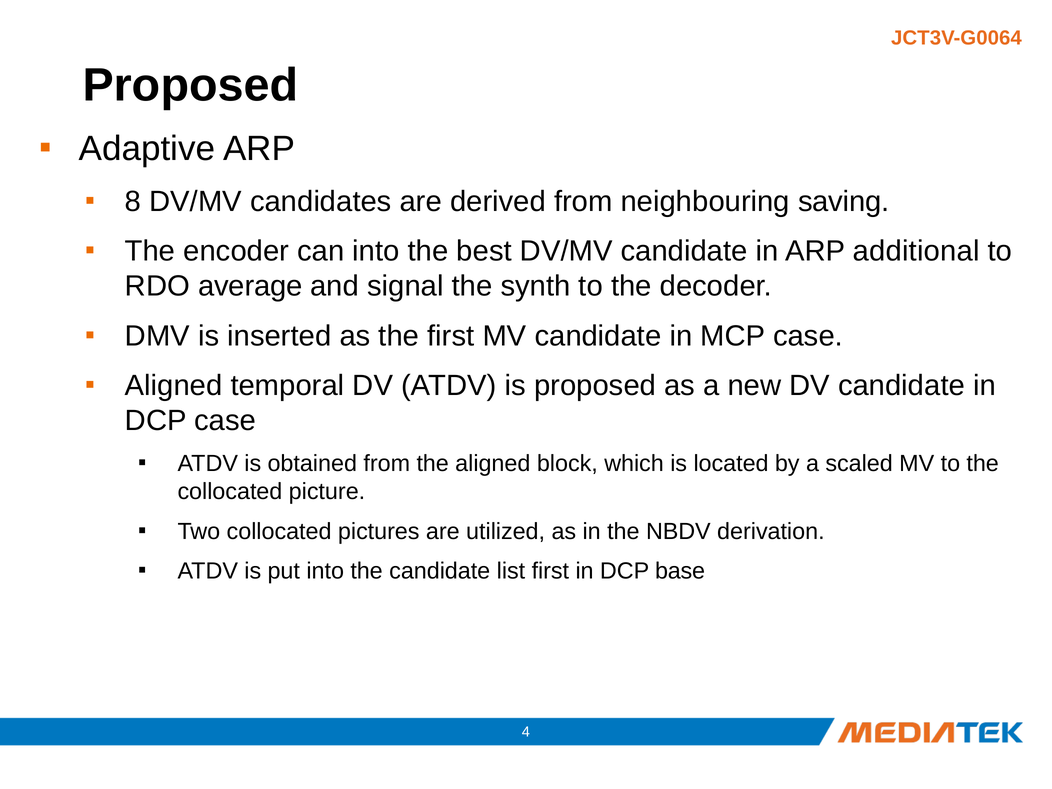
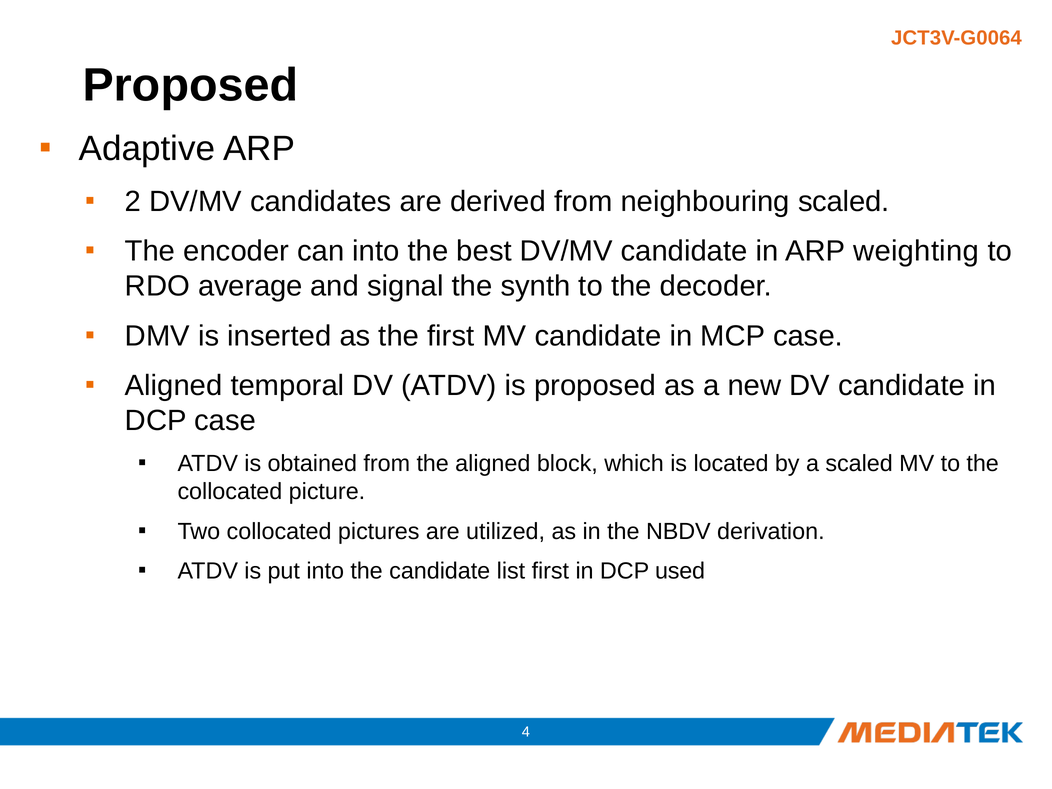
8: 8 -> 2
neighbouring saving: saving -> scaled
additional: additional -> weighting
base: base -> used
